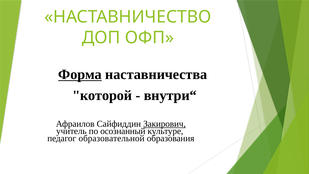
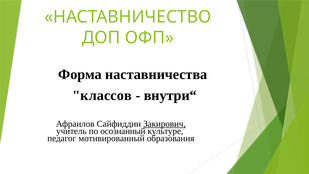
Форма underline: present -> none
которой: которой -> классов
образовательной: образовательной -> мотивированный
